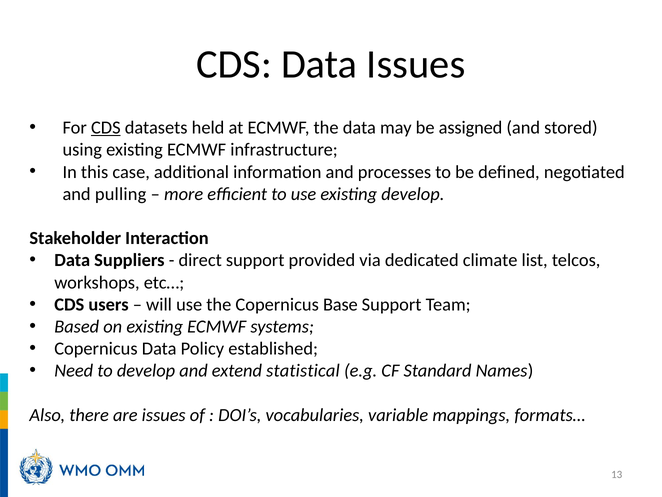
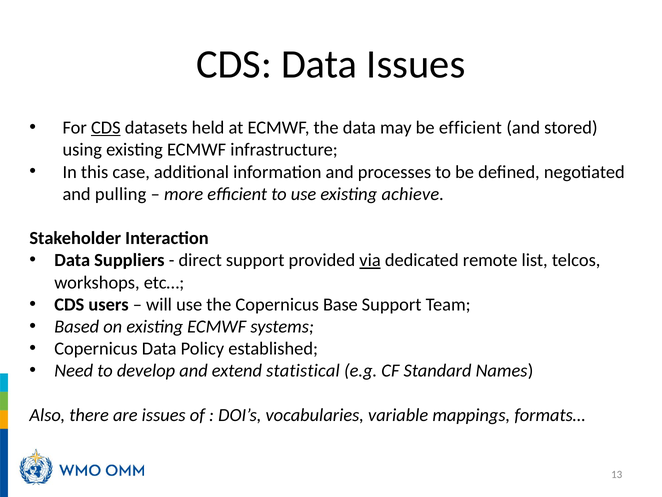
be assigned: assigned -> efficient
existing develop: develop -> achieve
via underline: none -> present
climate: climate -> remote
